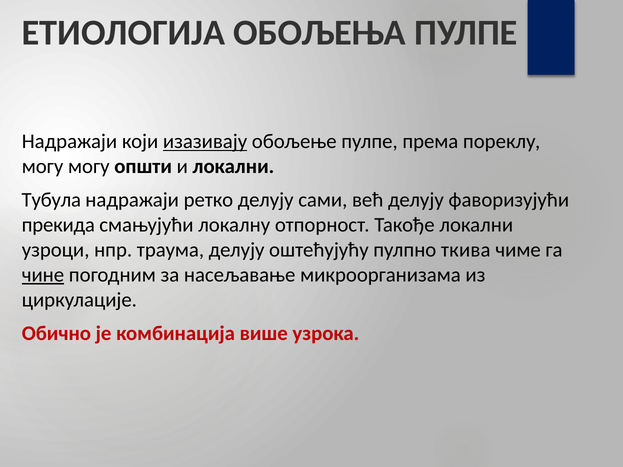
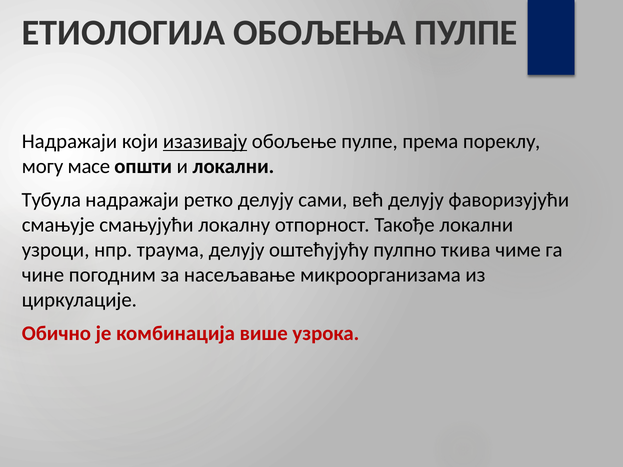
могу могу: могу -> масе
прекида: прекида -> смањује
чине underline: present -> none
